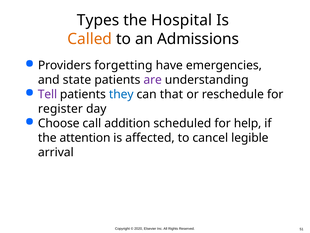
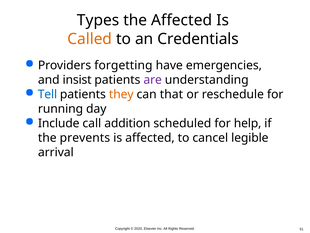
the Hospital: Hospital -> Affected
Admissions: Admissions -> Credentials
state: state -> insist
Tell colour: purple -> blue
they colour: blue -> orange
register: register -> running
Choose: Choose -> Include
attention: attention -> prevents
